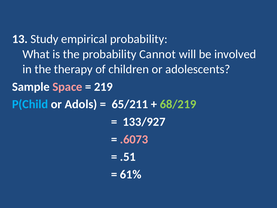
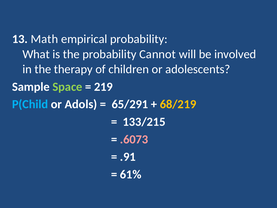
Study: Study -> Math
Space colour: pink -> light green
65/211: 65/211 -> 65/291
68/219 colour: light green -> yellow
133/927: 133/927 -> 133/215
.51: .51 -> .91
